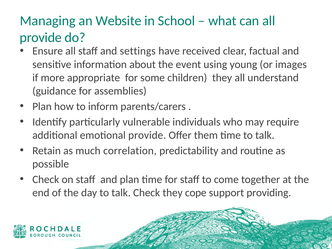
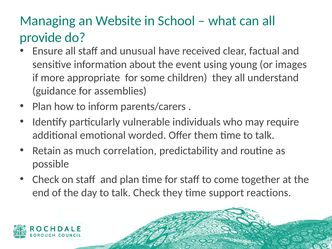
settings: settings -> unusual
emotional provide: provide -> worded
they cope: cope -> time
providing: providing -> reactions
